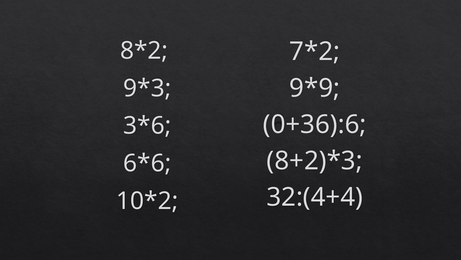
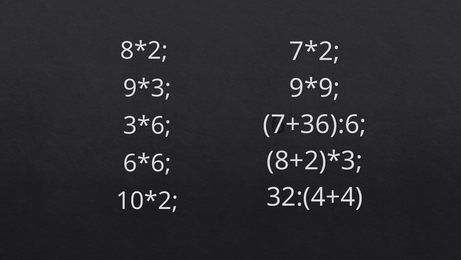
0+36):6: 0+36):6 -> 7+36):6
